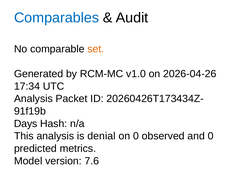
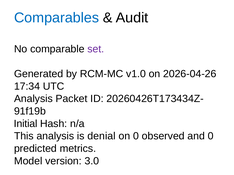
set colour: orange -> purple
Days: Days -> Initial
7.6: 7.6 -> 3.0
